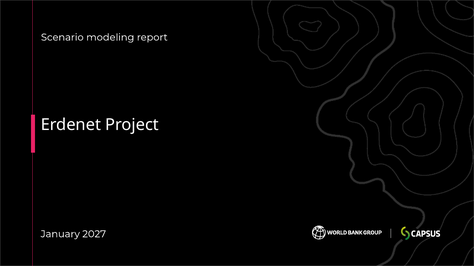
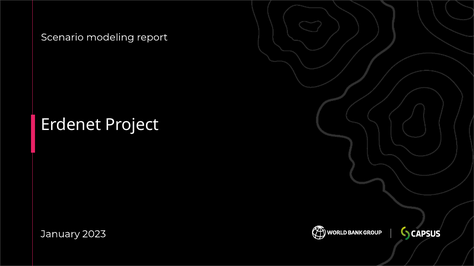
2027: 2027 -> 2023
